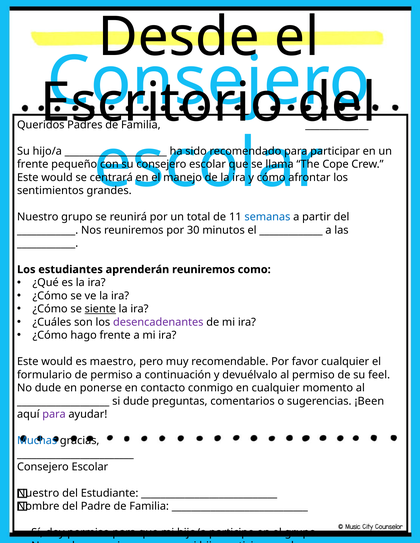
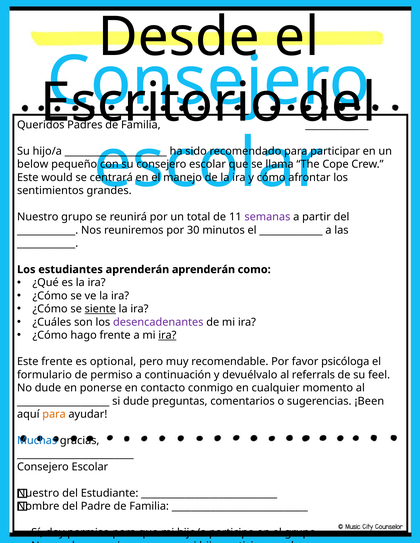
frente at (33, 164): frente -> below
semanas colour: blue -> purple
aprenderán reuniremos: reuniremos -> aprenderán
ira at (167, 336) underline: none -> present
would at (57, 362): would -> frente
maestro: maestro -> optional
favor cualquier: cualquier -> psicóloga
al permiso: permiso -> referrals
para at (54, 415) colour: purple -> orange
